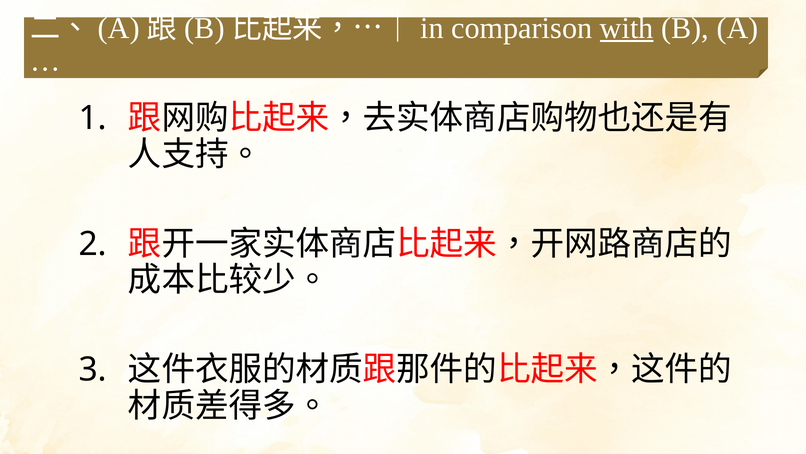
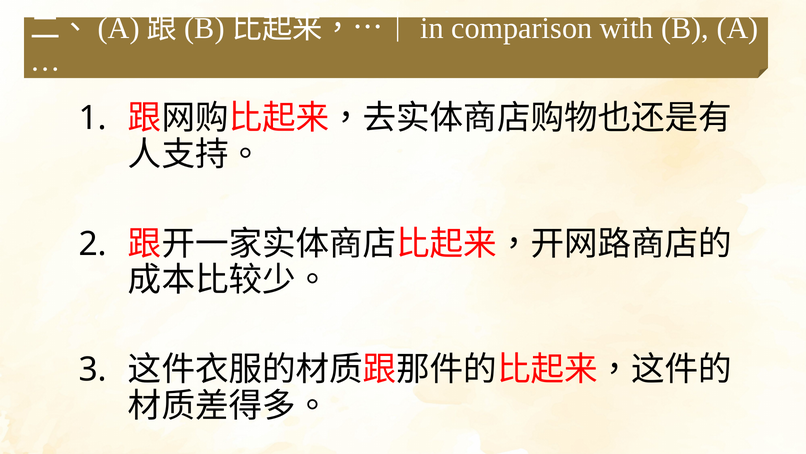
with underline: present -> none
